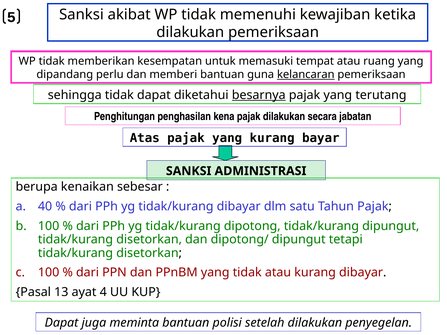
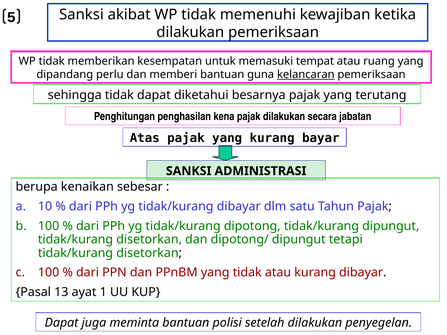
besarnya underline: present -> none
40: 40 -> 10
4: 4 -> 1
